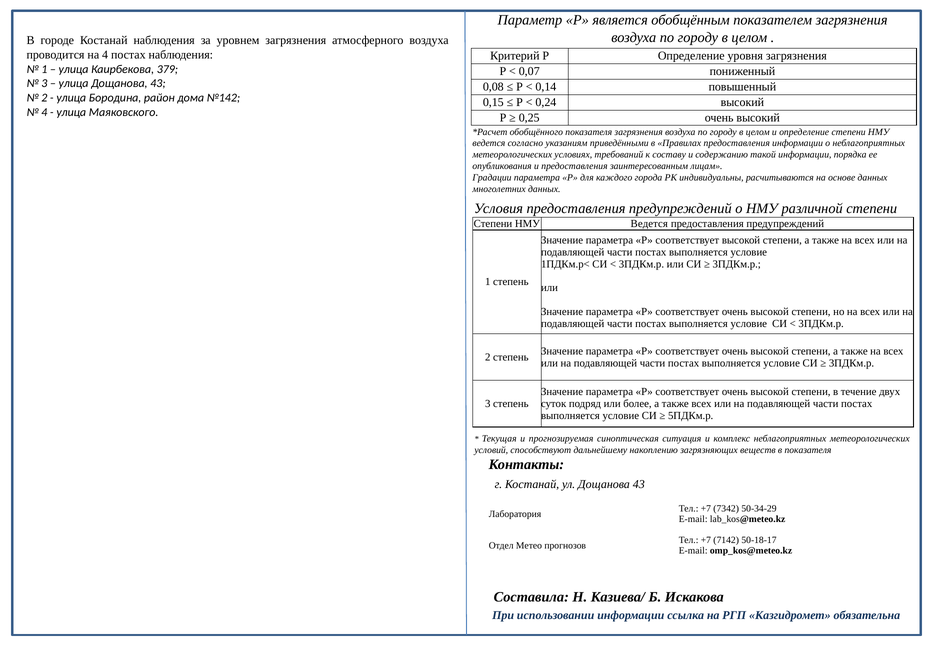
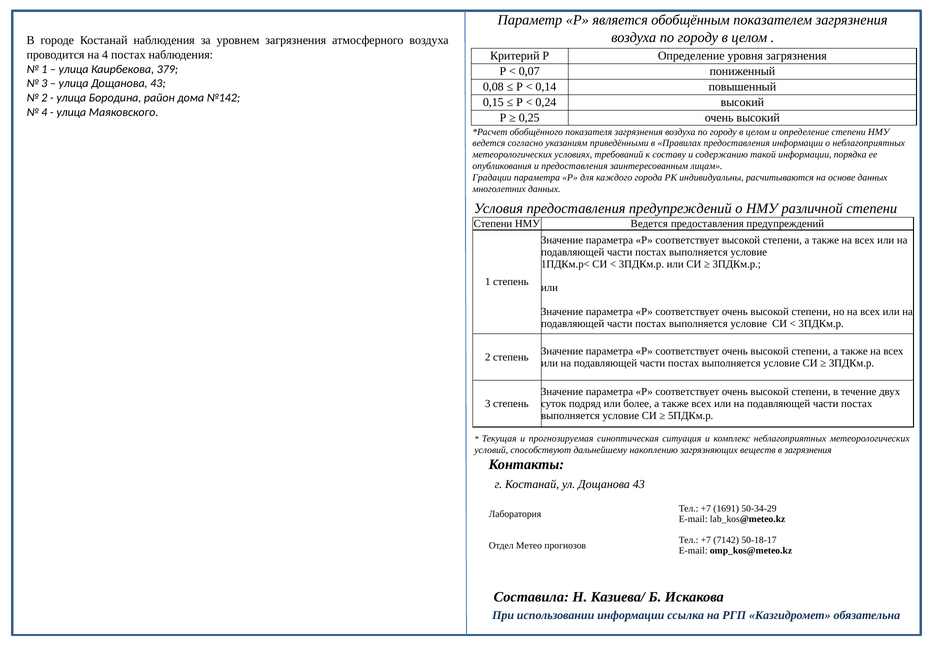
в показателя: показателя -> загрязнения
7342: 7342 -> 1691
